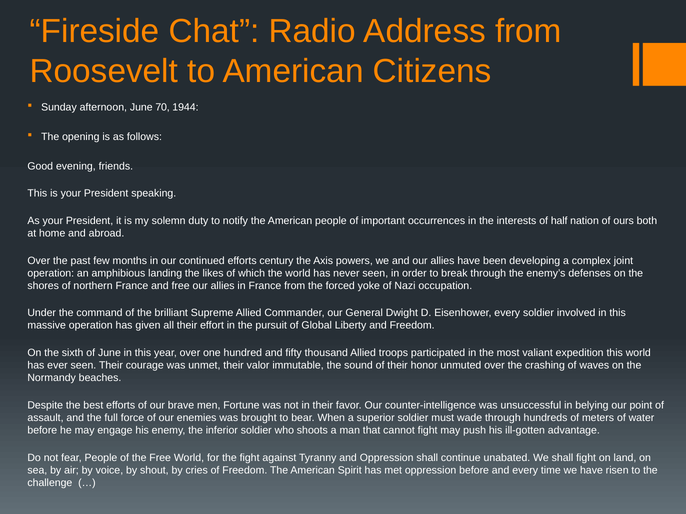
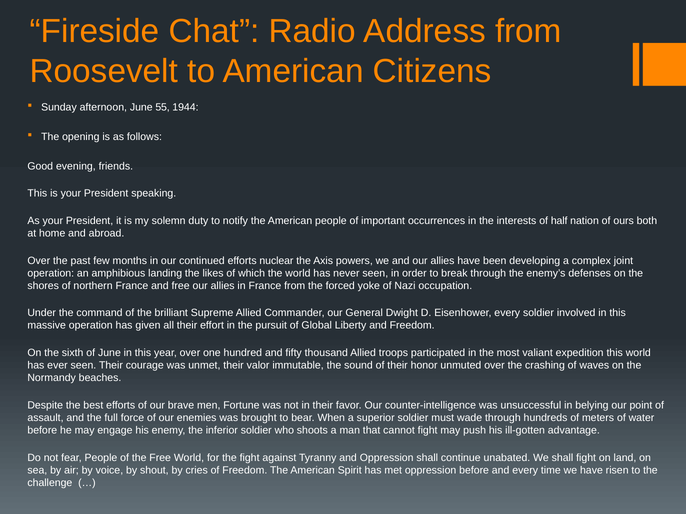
70: 70 -> 55
century: century -> nuclear
